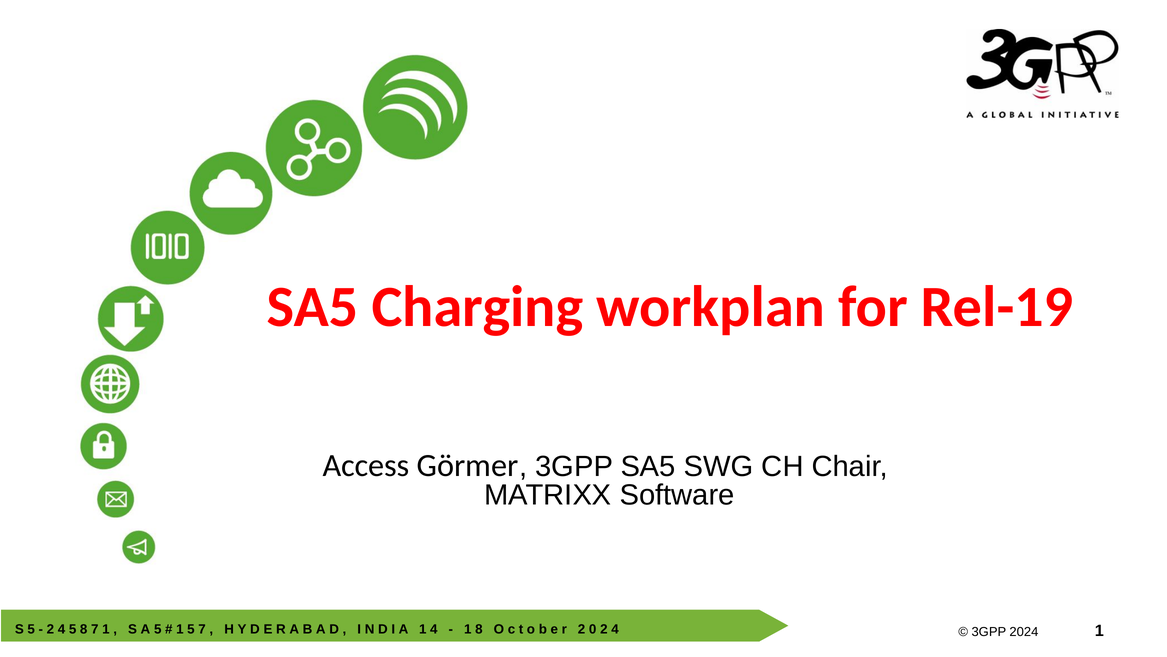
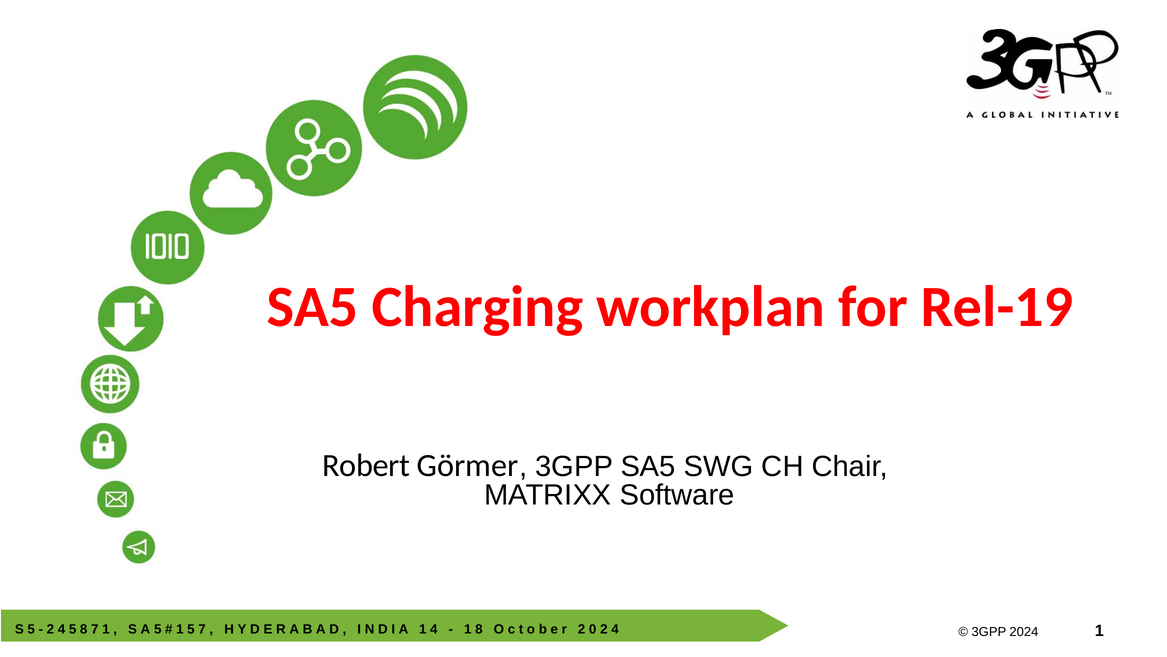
Access: Access -> Robert
